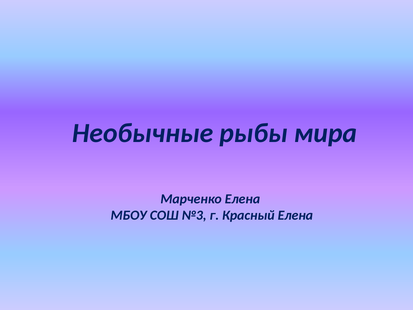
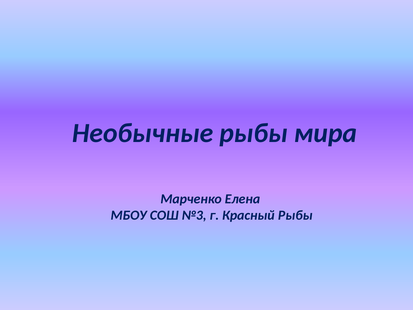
Красный Елена: Елена -> Рыбы
